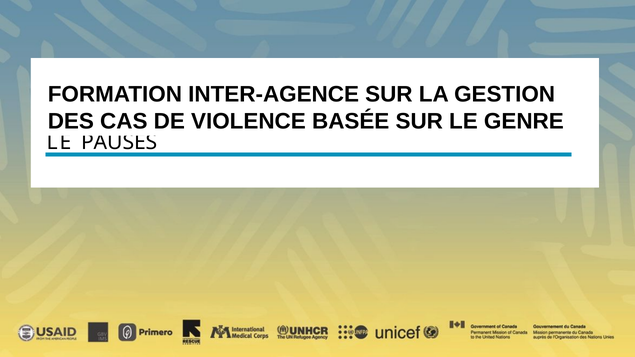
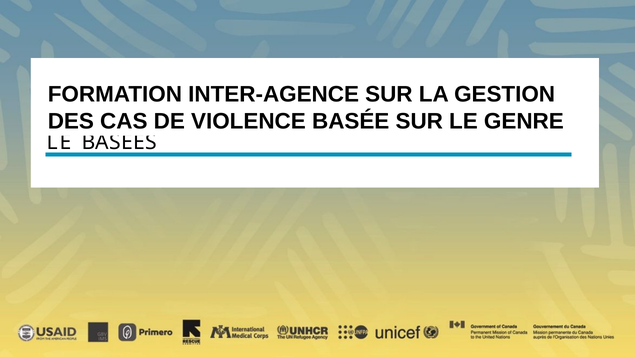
PAUSES: PAUSES -> BASÉES
